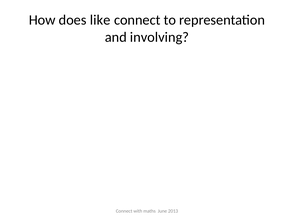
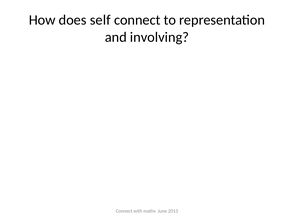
like: like -> self
